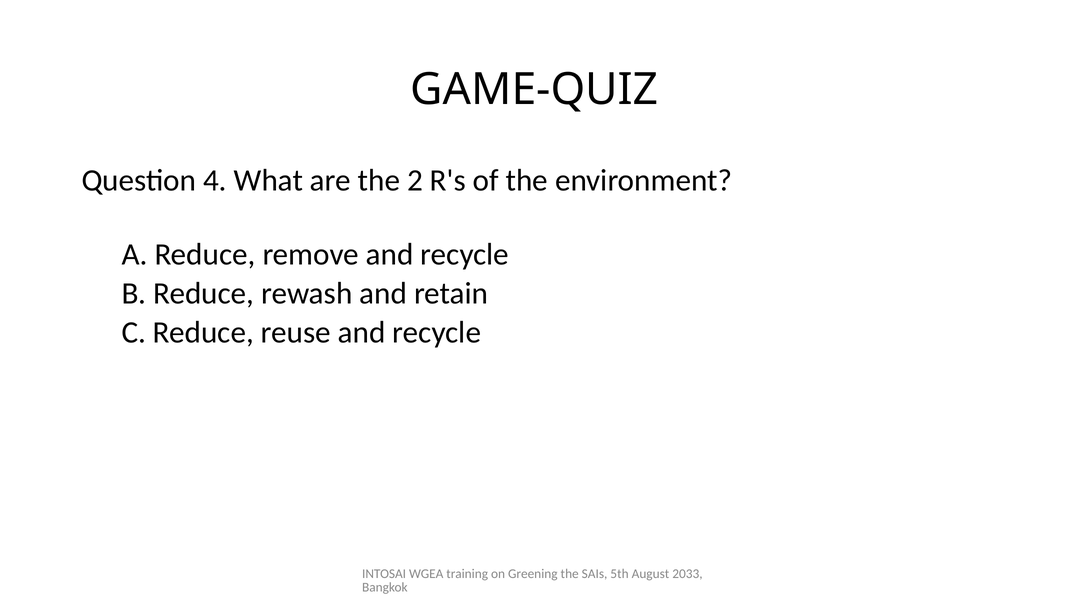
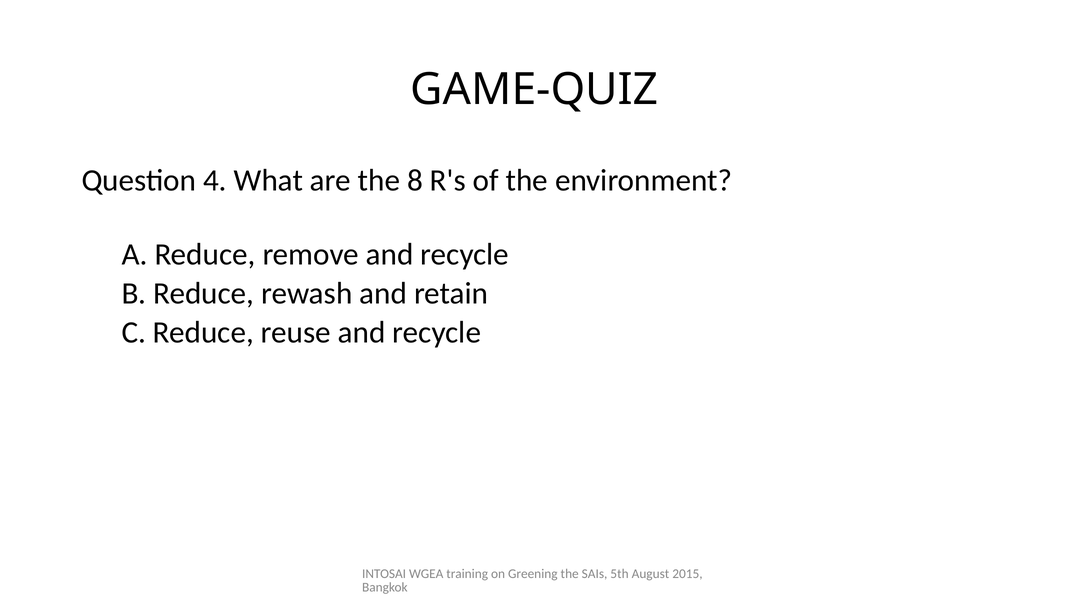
2: 2 -> 8
2033: 2033 -> 2015
